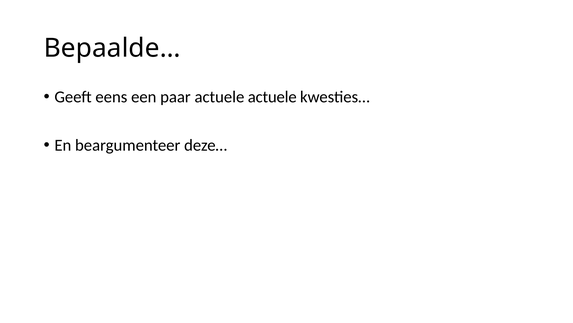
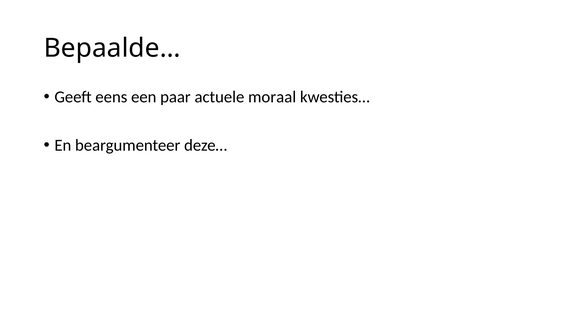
actuele actuele: actuele -> moraal
